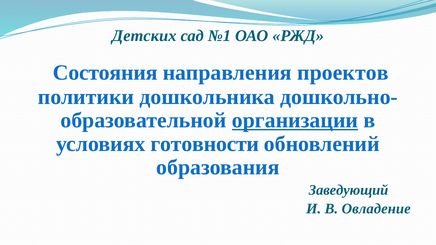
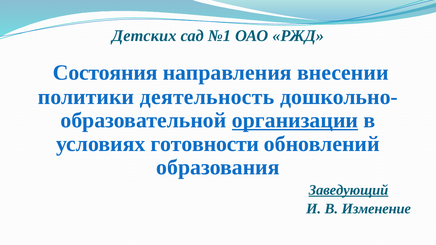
проектов: проектов -> внесении
дошкольника: дошкольника -> деятельность
Заведующий underline: none -> present
Овладение: Овладение -> Изменение
